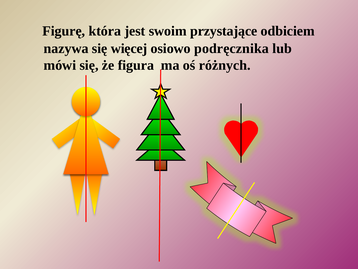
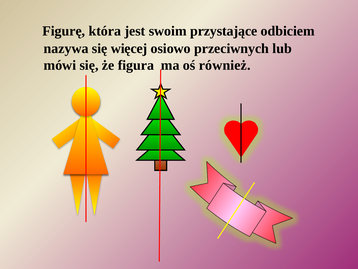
podręcznika: podręcznika -> przeciwnych
różnych: różnych -> również
